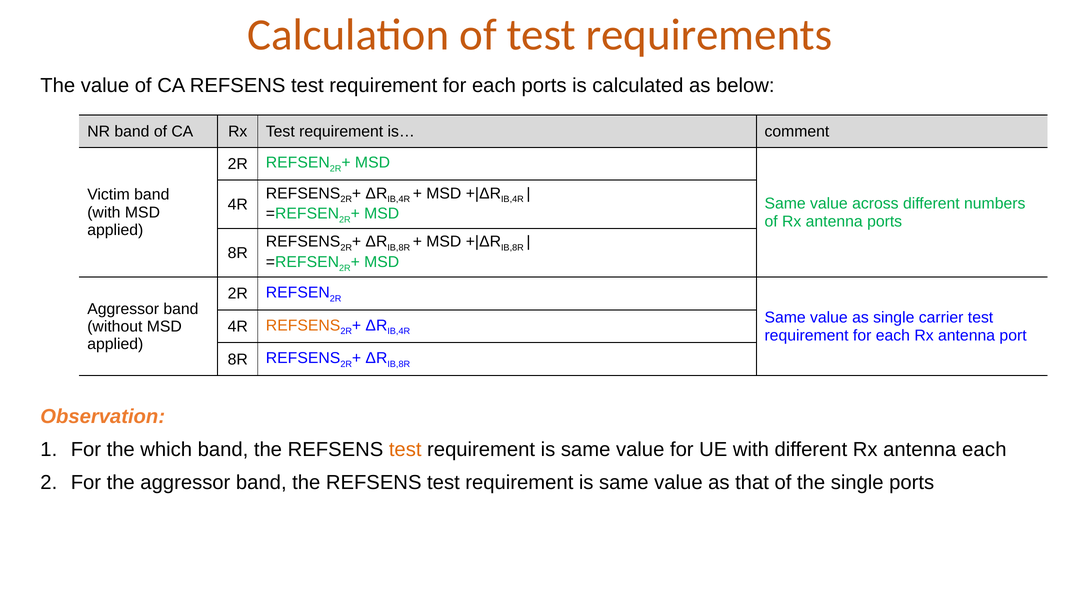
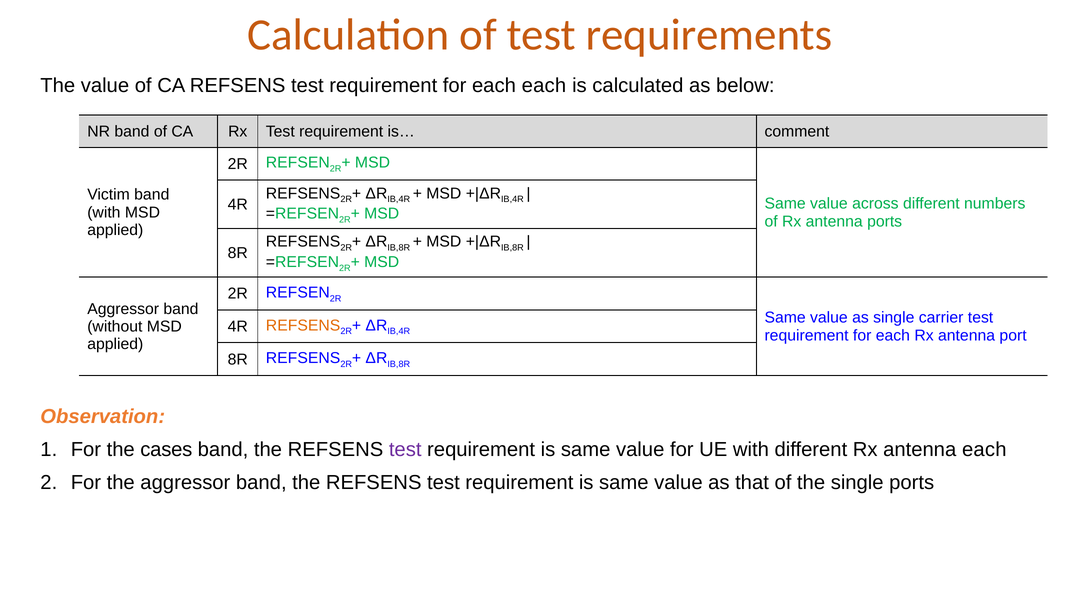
each ports: ports -> each
which: which -> cases
test at (405, 450) colour: orange -> purple
